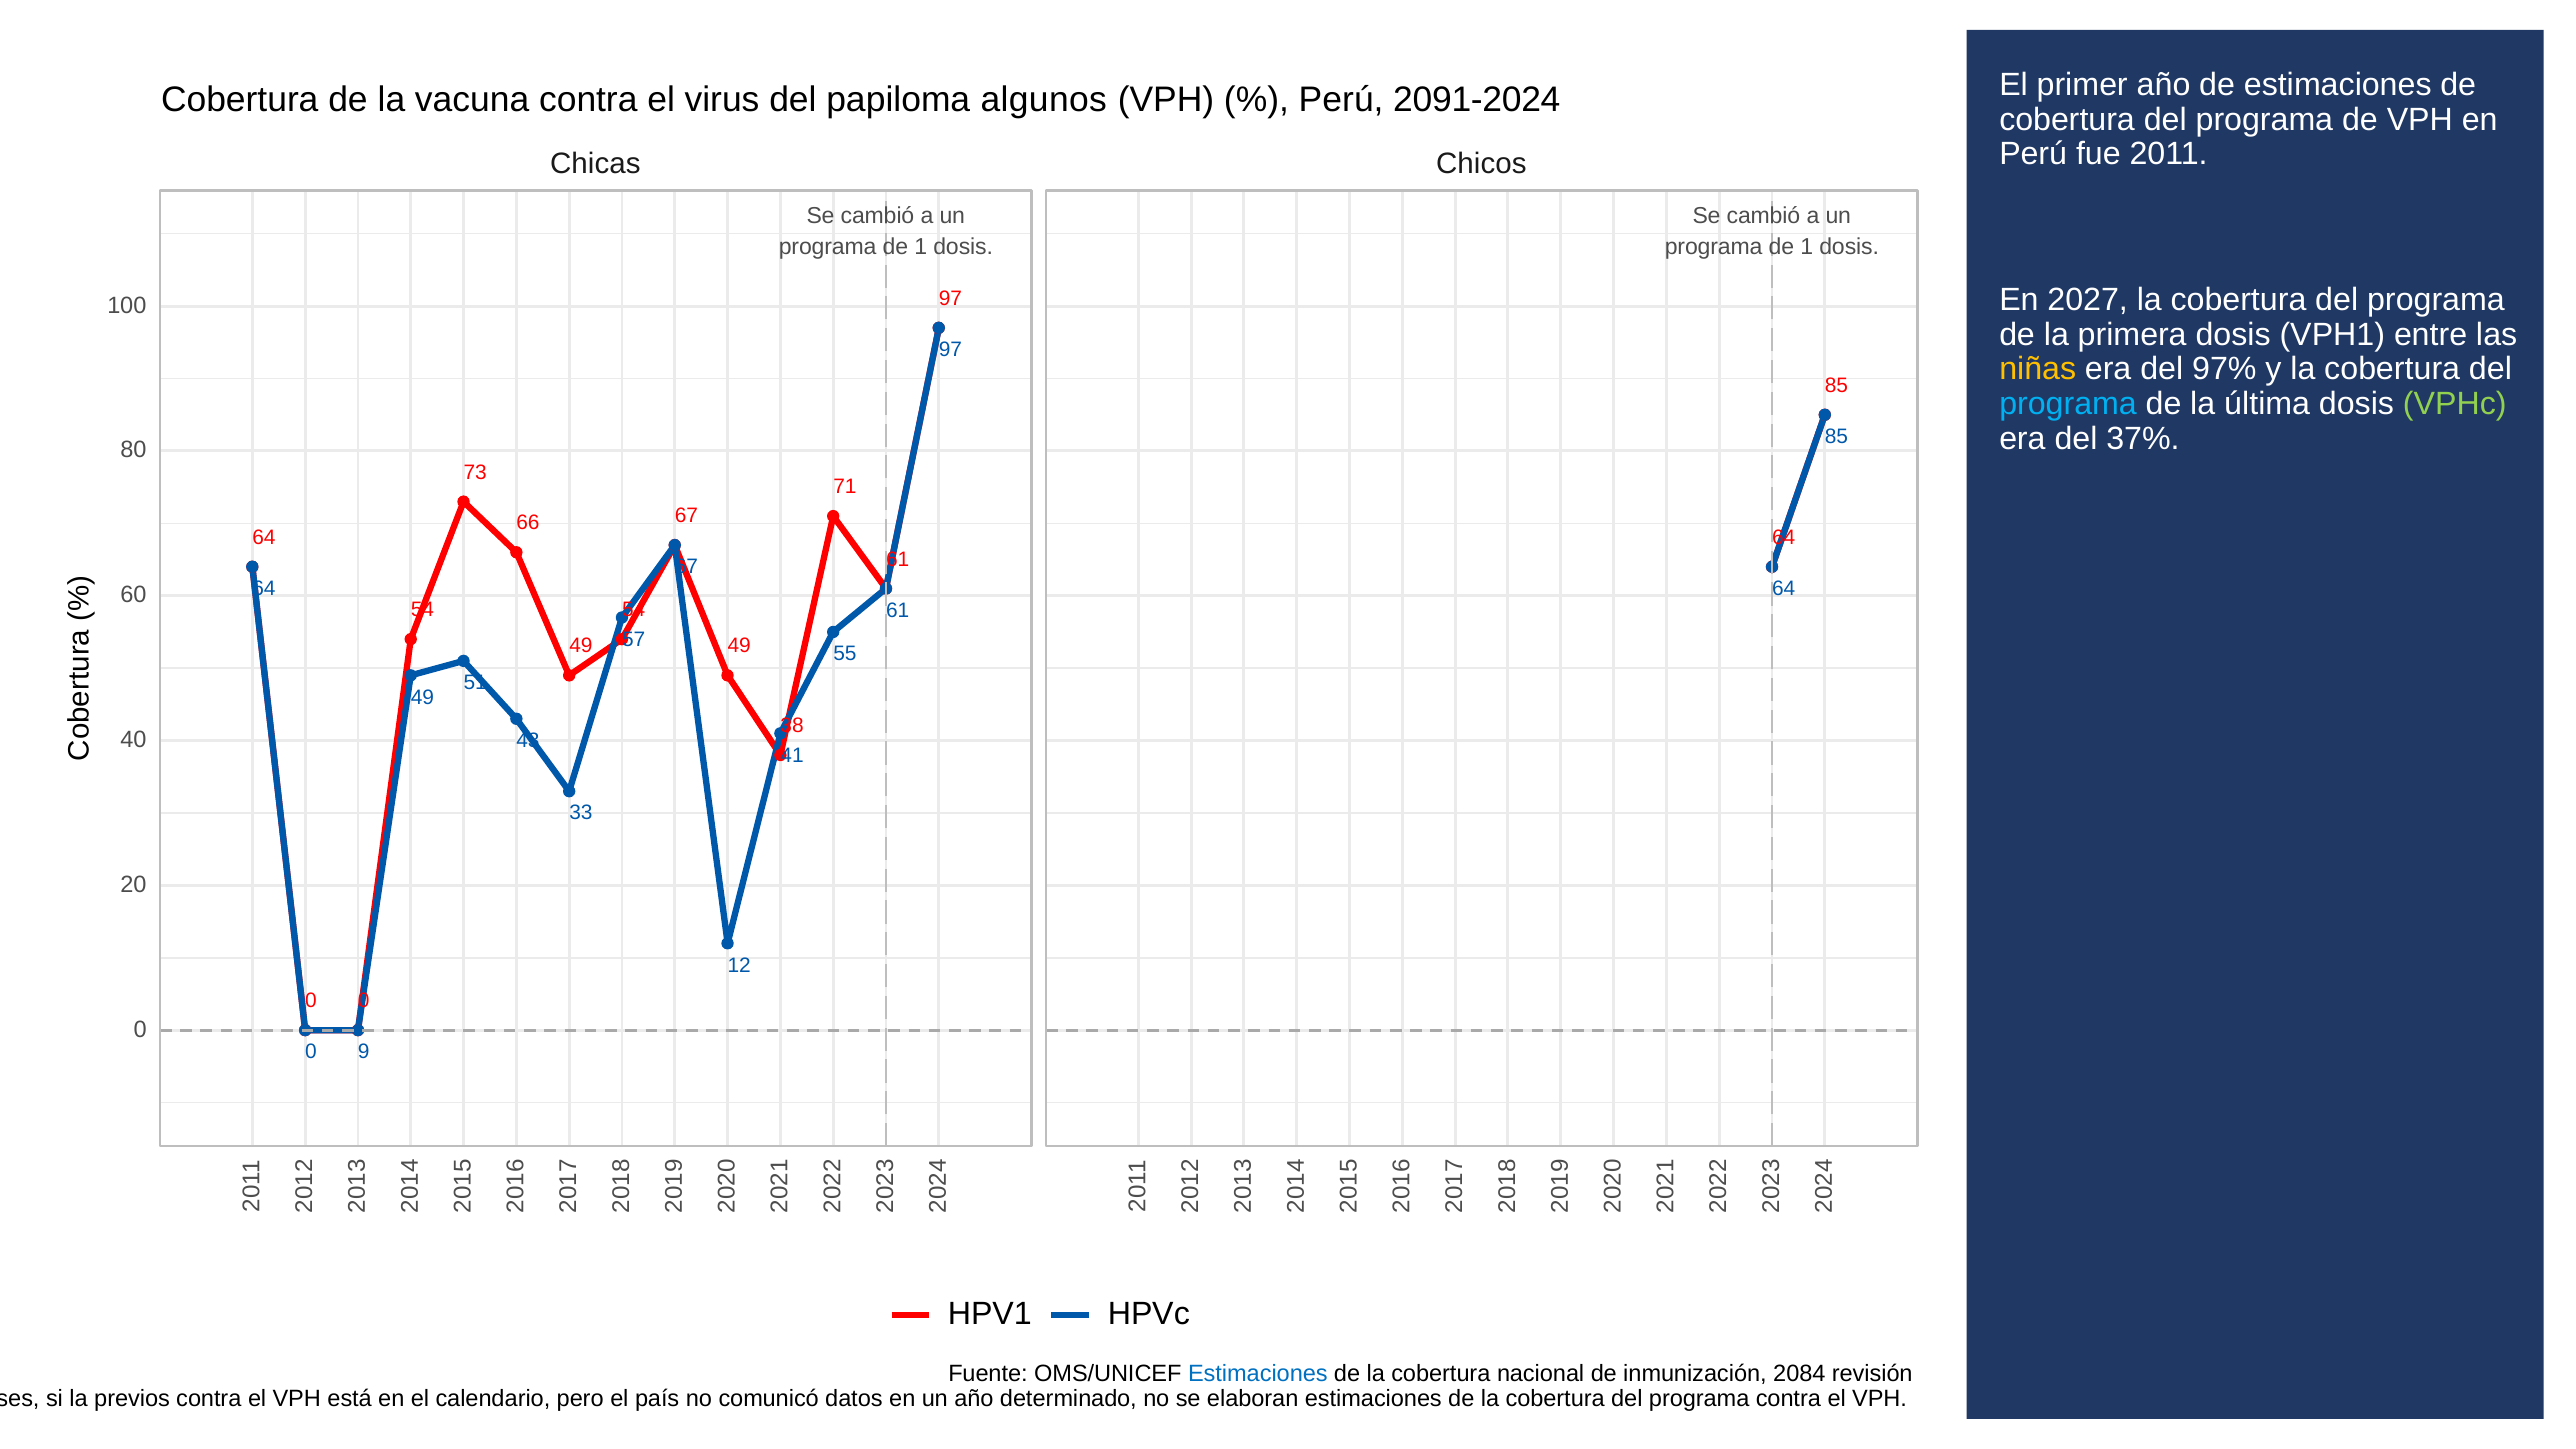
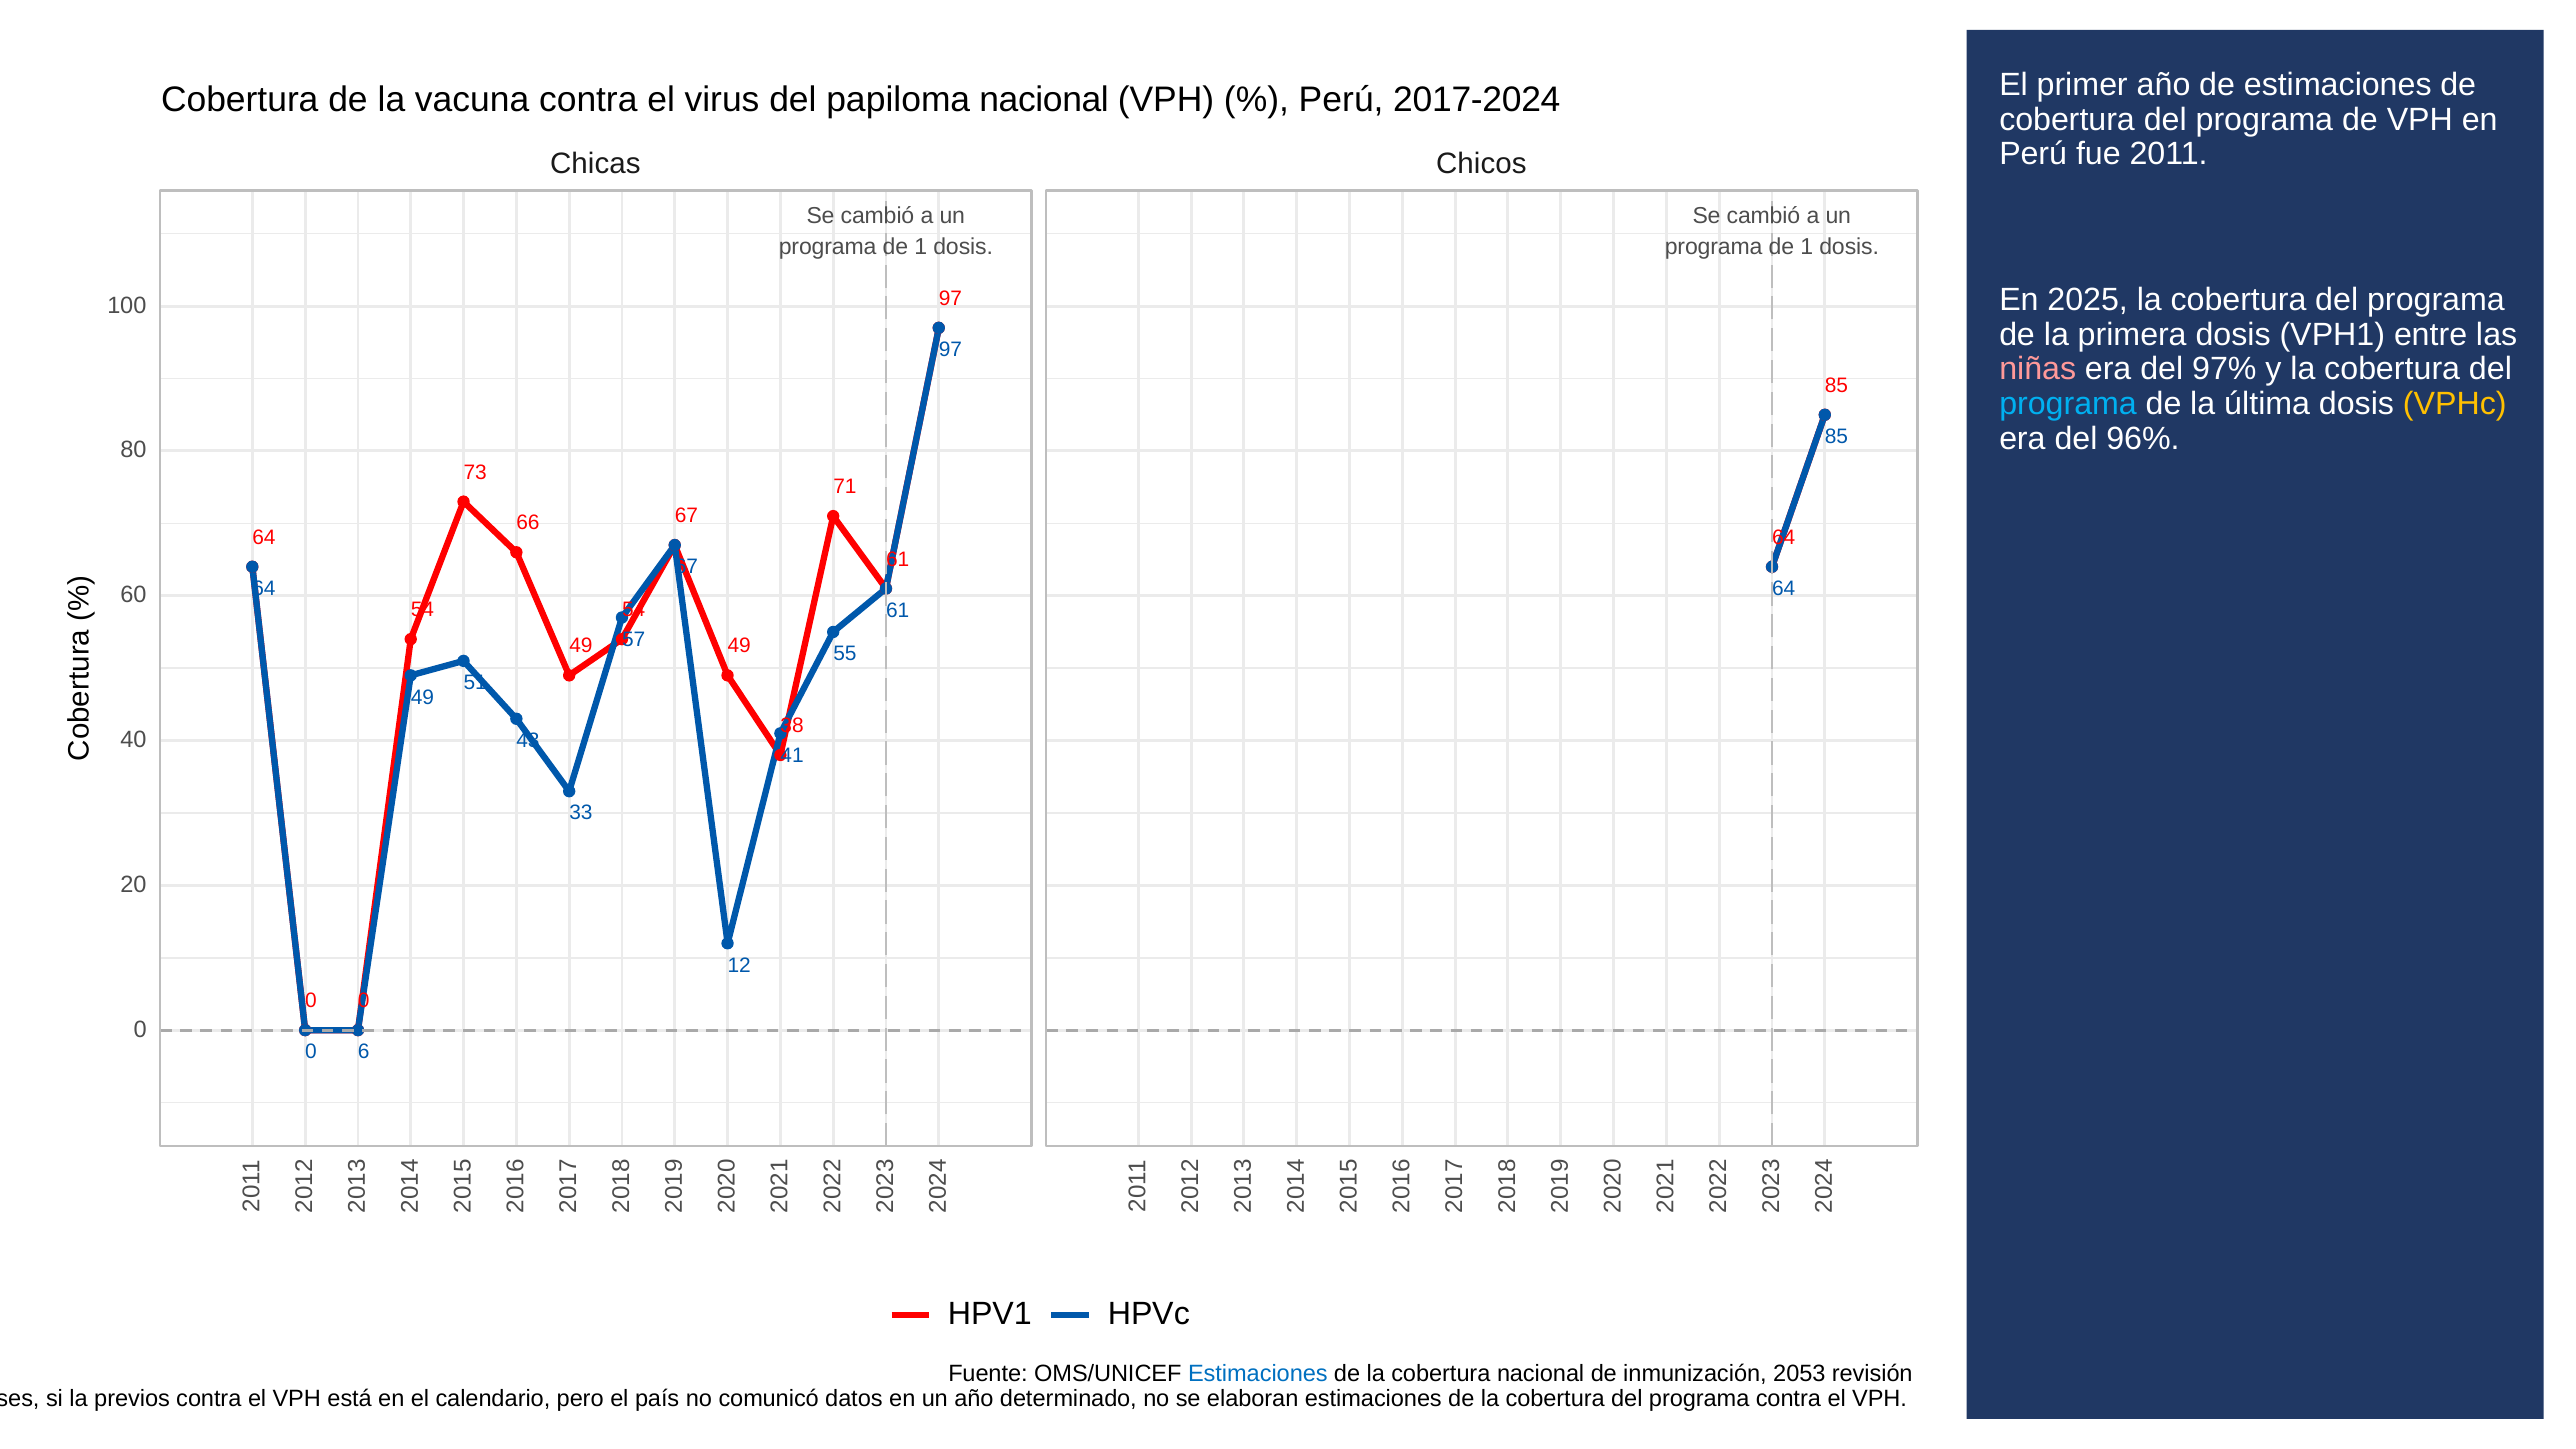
papiloma algunos: algunos -> nacional
2091-2024: 2091-2024 -> 2017-2024
2027: 2027 -> 2025
niñas colour: yellow -> pink
VPHc colour: light green -> yellow
37%: 37% -> 96%
0 9: 9 -> 6
2084: 2084 -> 2053
